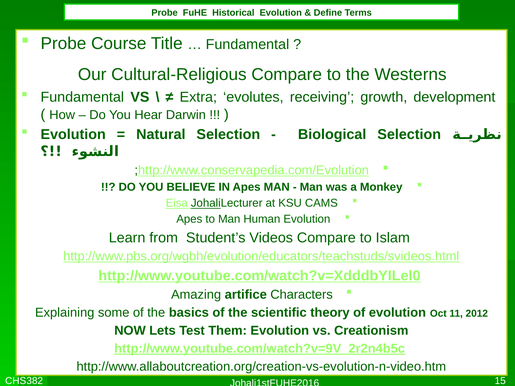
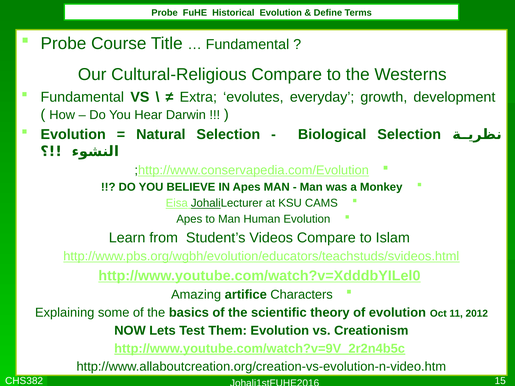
receiving: receiving -> everyday
